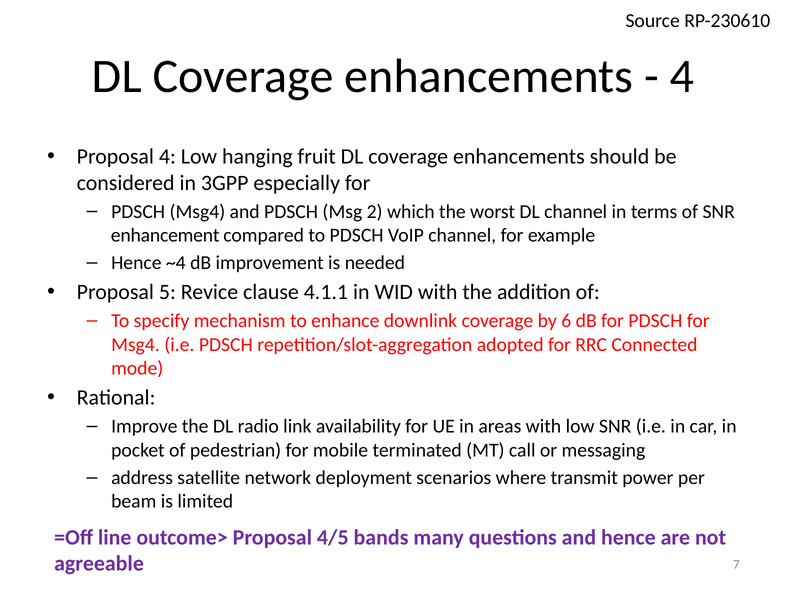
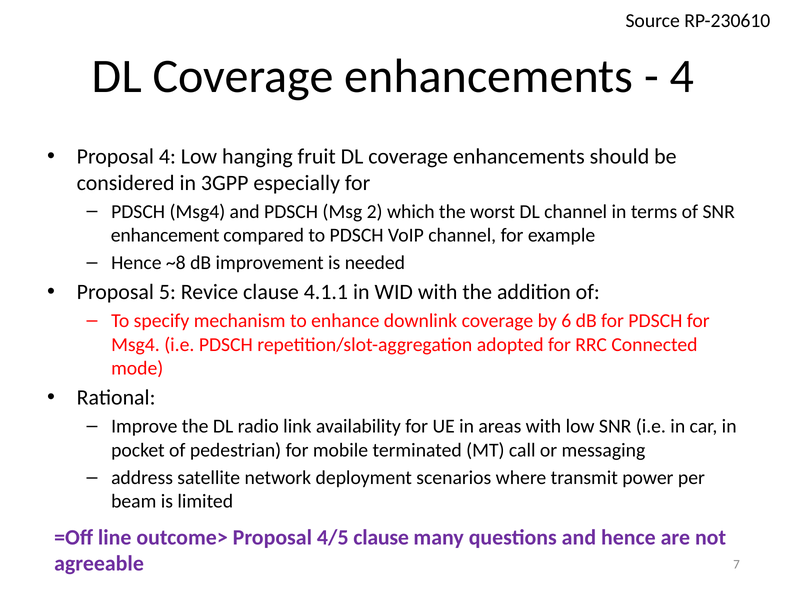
~4: ~4 -> ~8
4/5 bands: bands -> clause
